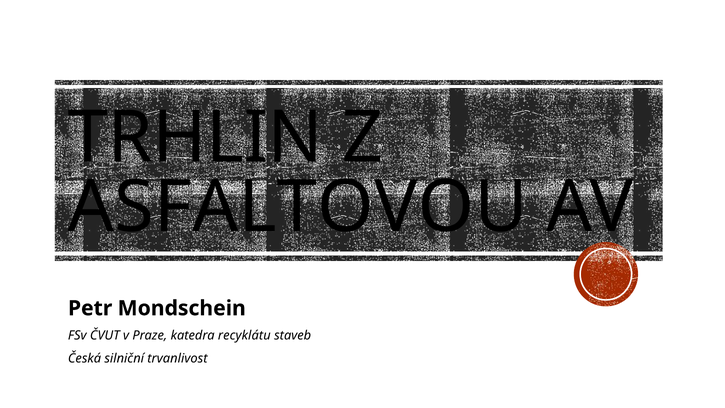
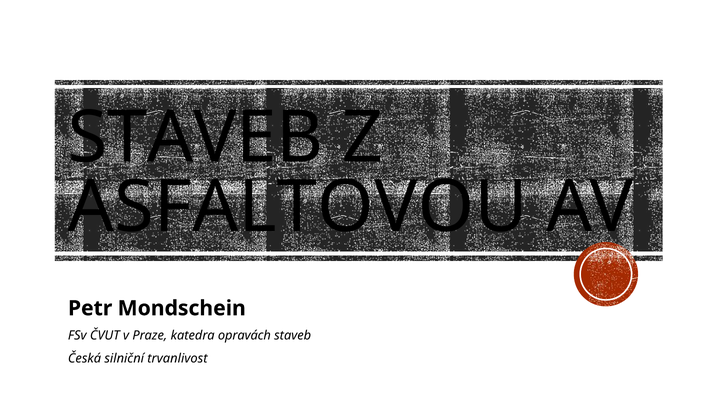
TRHLIN at (196, 138): TRHLIN -> STAVEB
recyklátu: recyklátu -> opravách
